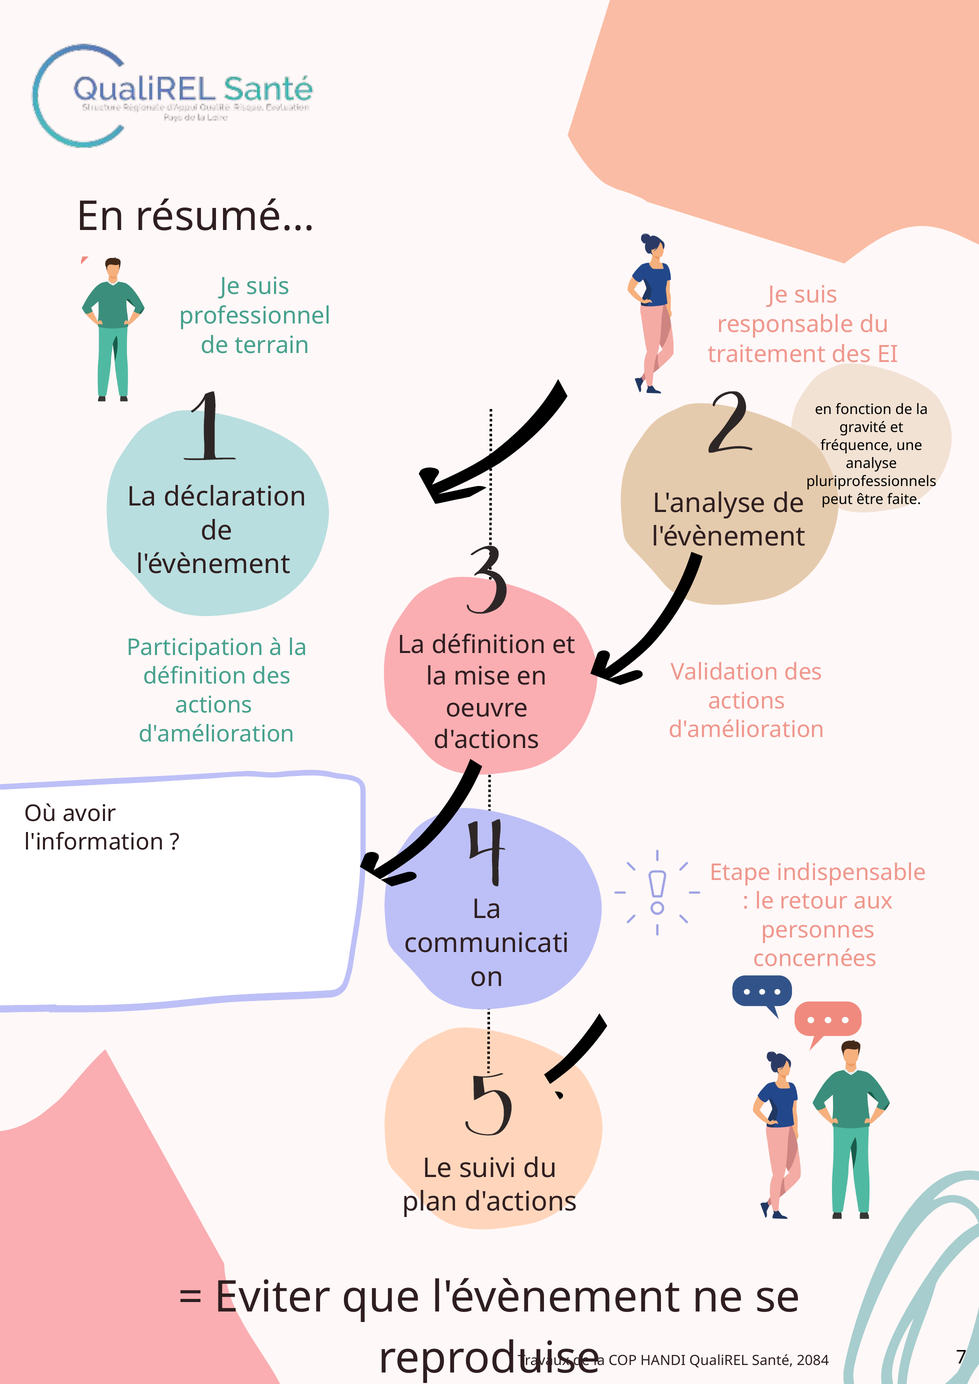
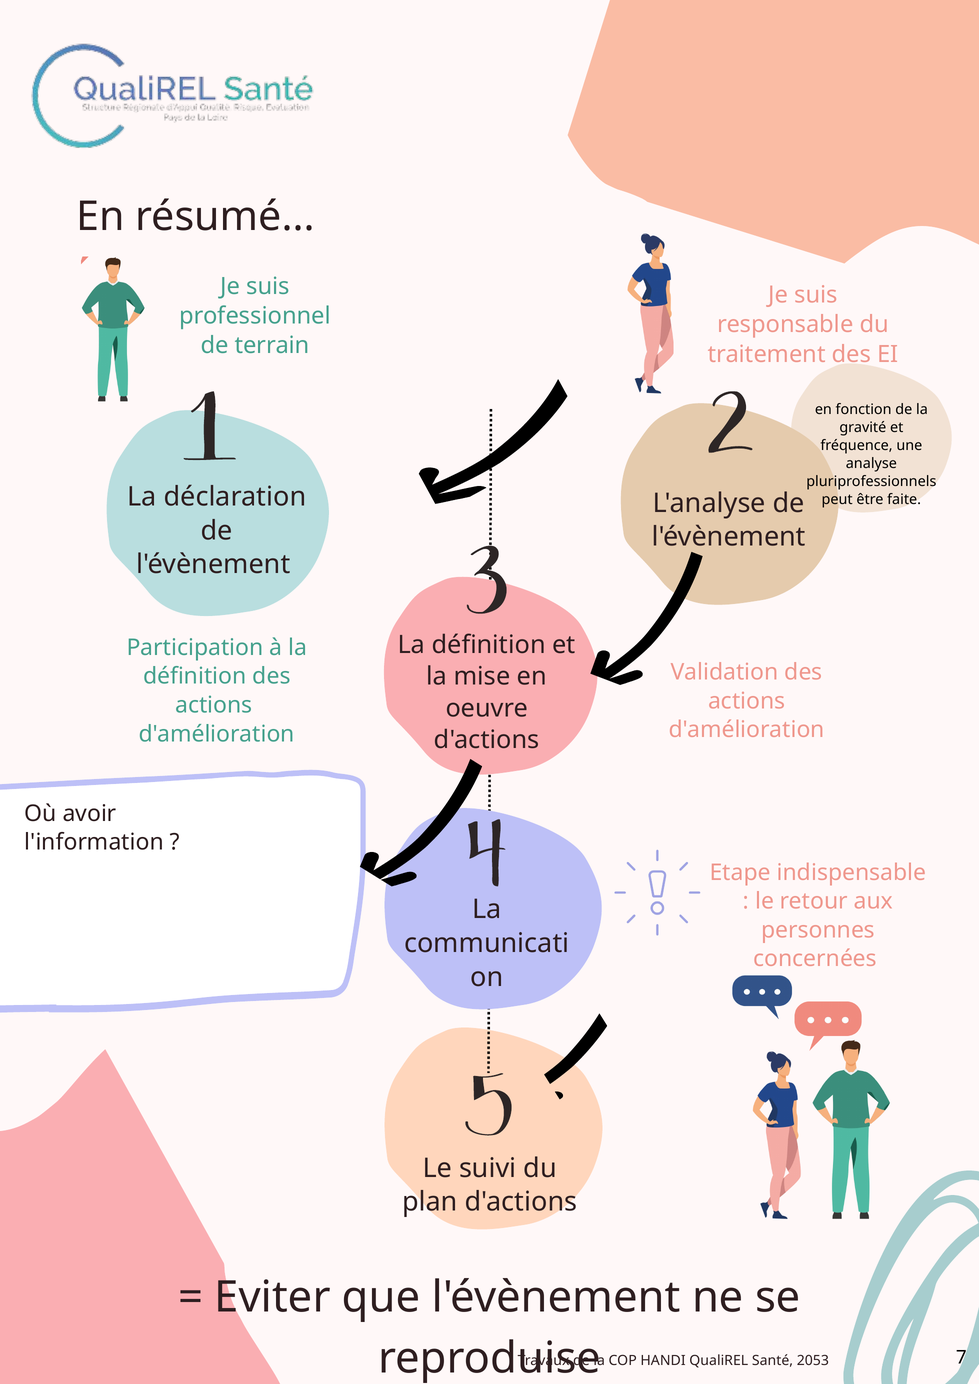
2084: 2084 -> 2053
